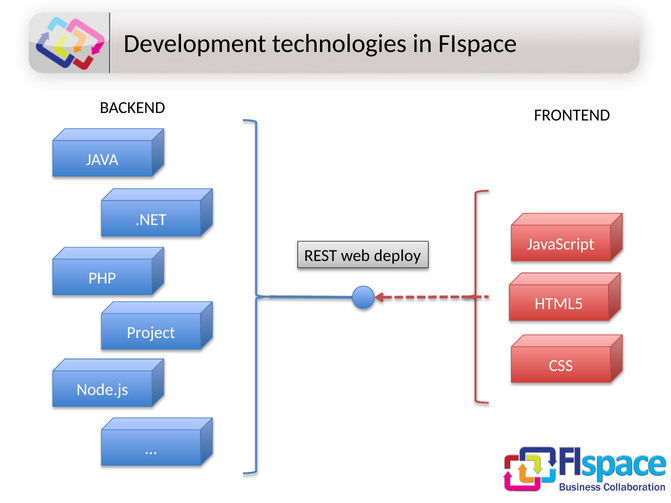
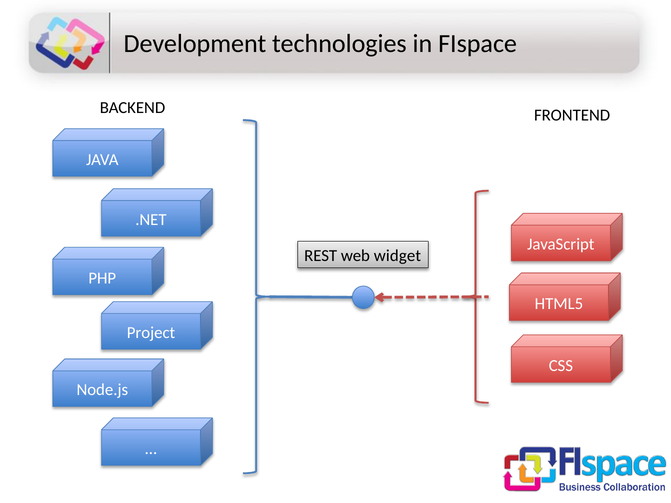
deploy: deploy -> widget
